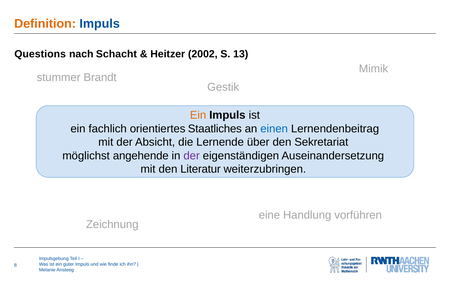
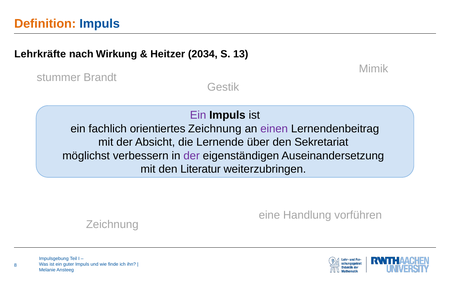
Questions: Questions -> Lehrkräfte
Schacht: Schacht -> Wirkung
2002: 2002 -> 2034
Ein at (198, 115) colour: orange -> purple
orientiertes Staatliches: Staatliches -> Zeichnung
einen colour: blue -> purple
angehende: angehende -> verbessern
